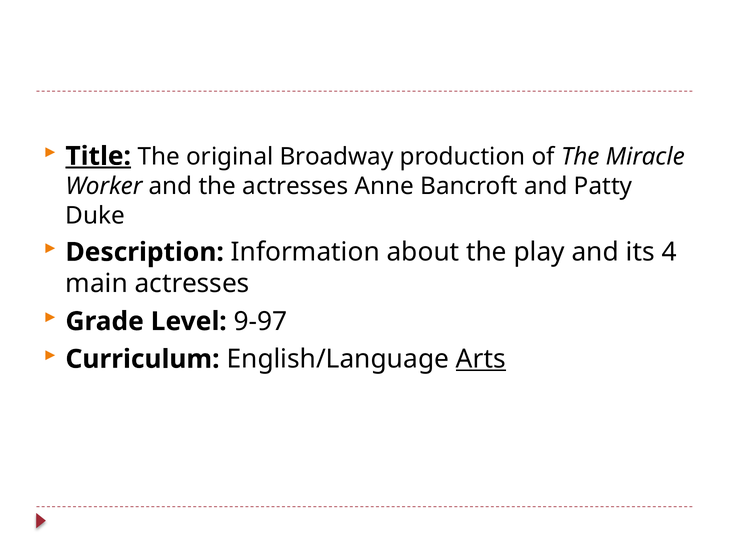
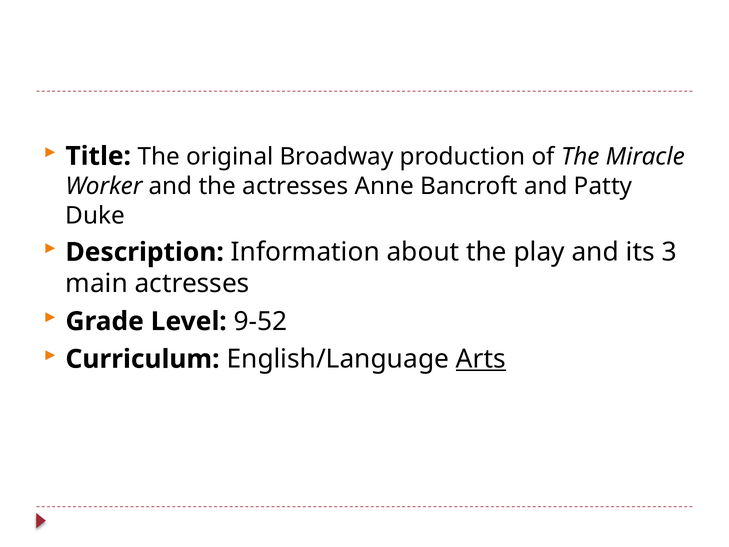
Title underline: present -> none
4: 4 -> 3
9-97: 9-97 -> 9-52
